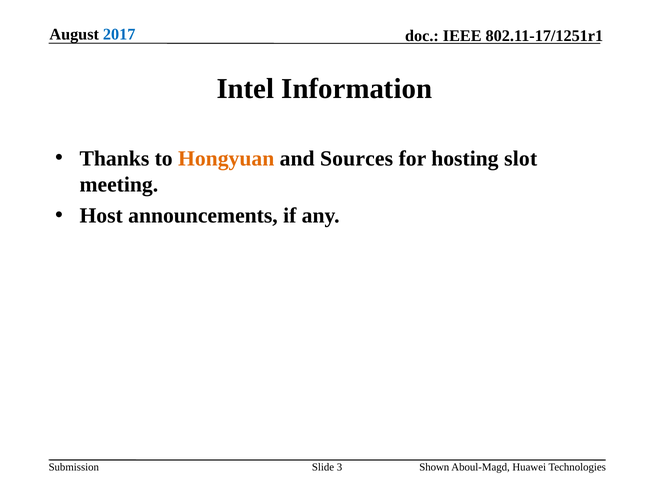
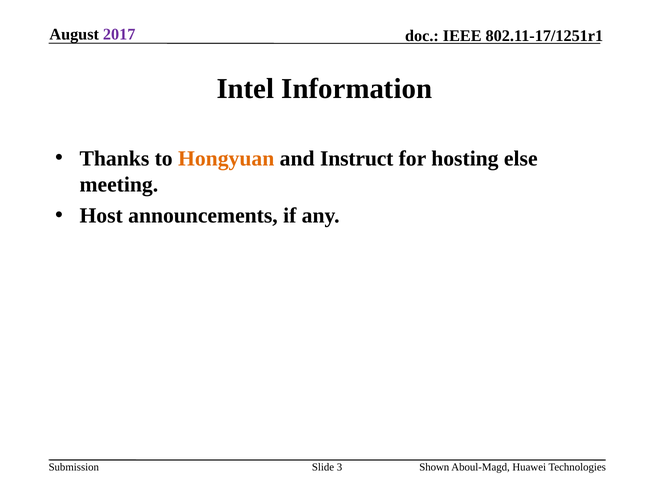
2017 colour: blue -> purple
Sources: Sources -> Instruct
slot: slot -> else
